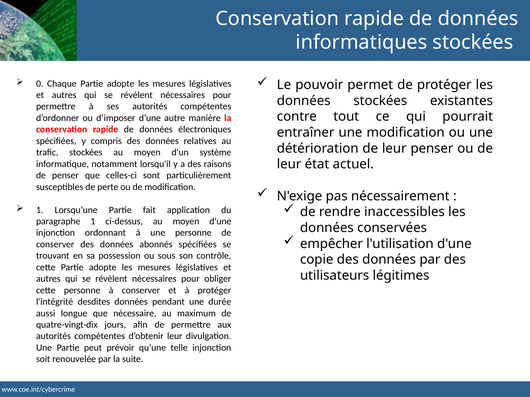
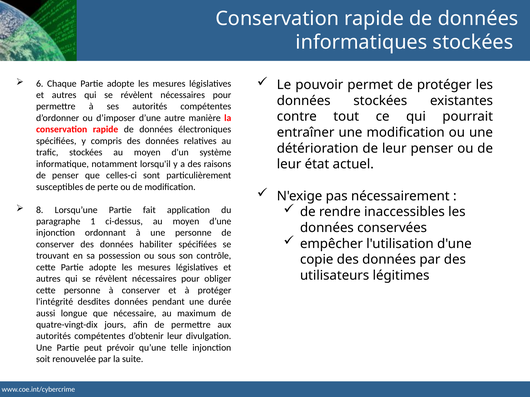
0: 0 -> 6
1 at (40, 210): 1 -> 8
abonnés: abonnés -> habiliter
